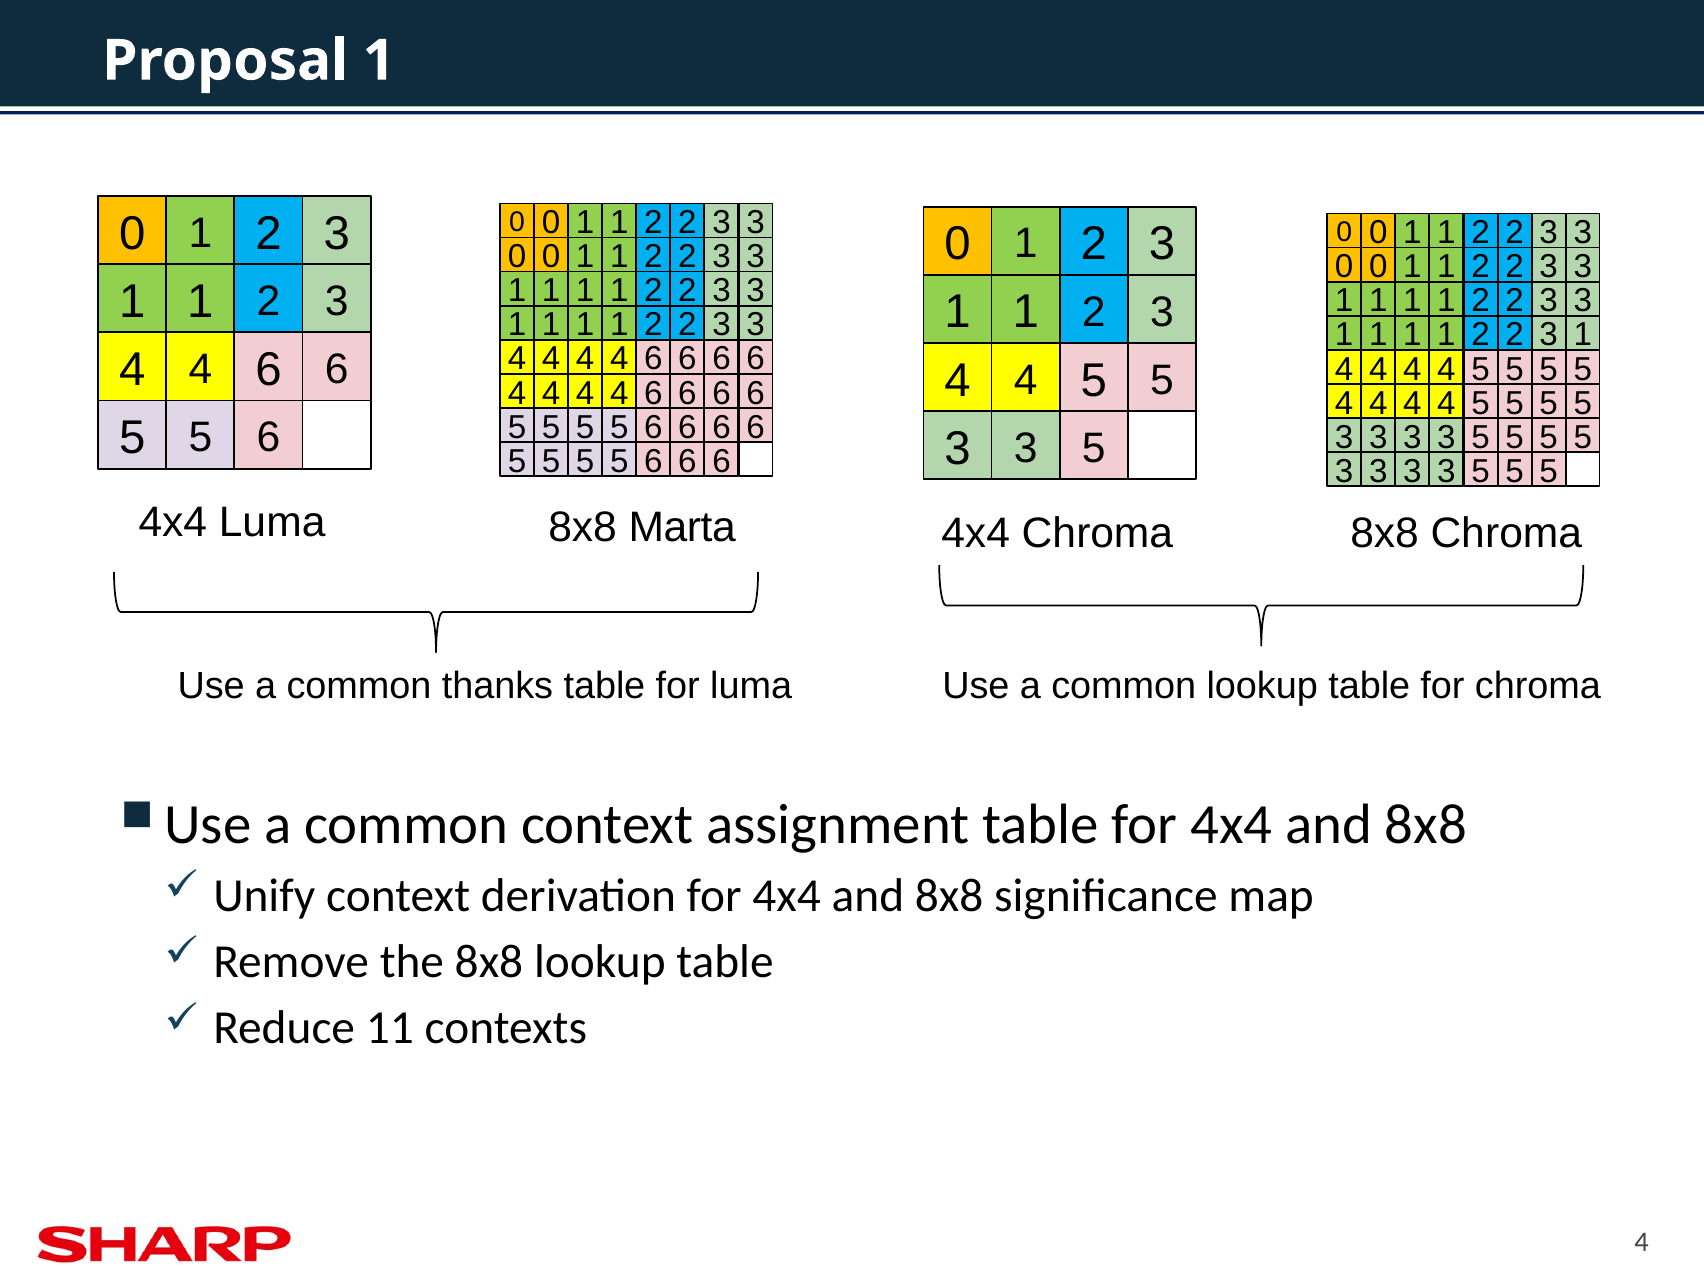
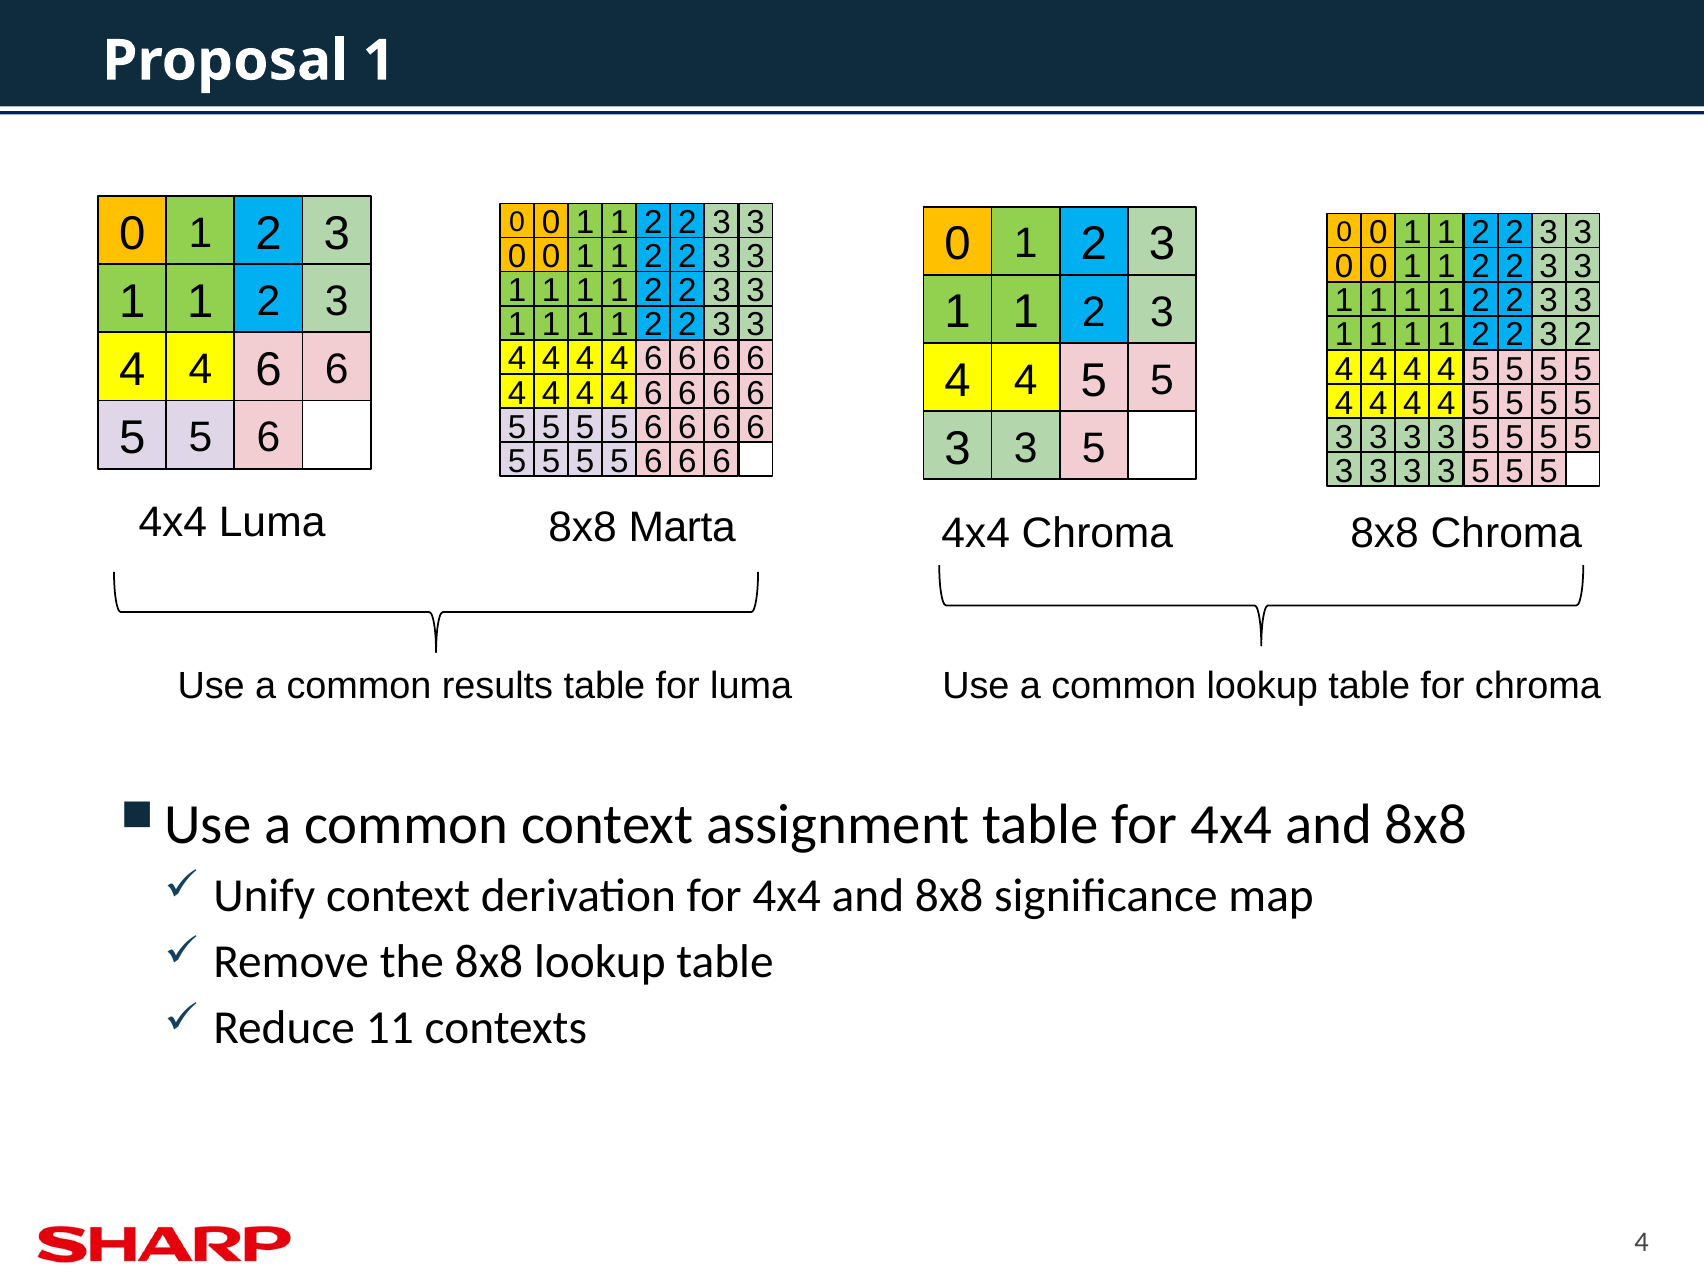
2 1: 1 -> 2
thanks: thanks -> results
